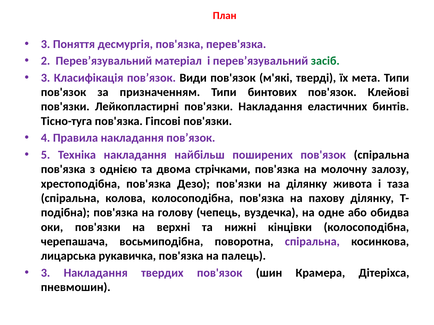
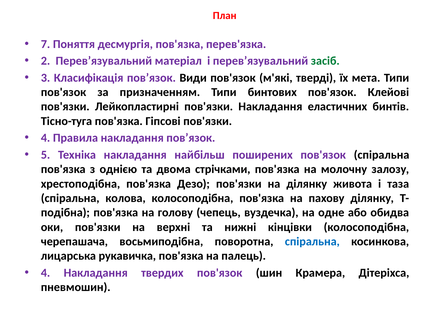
3 at (46, 44): 3 -> 7
спіральна at (312, 242) colour: purple -> blue
3 at (46, 273): 3 -> 4
